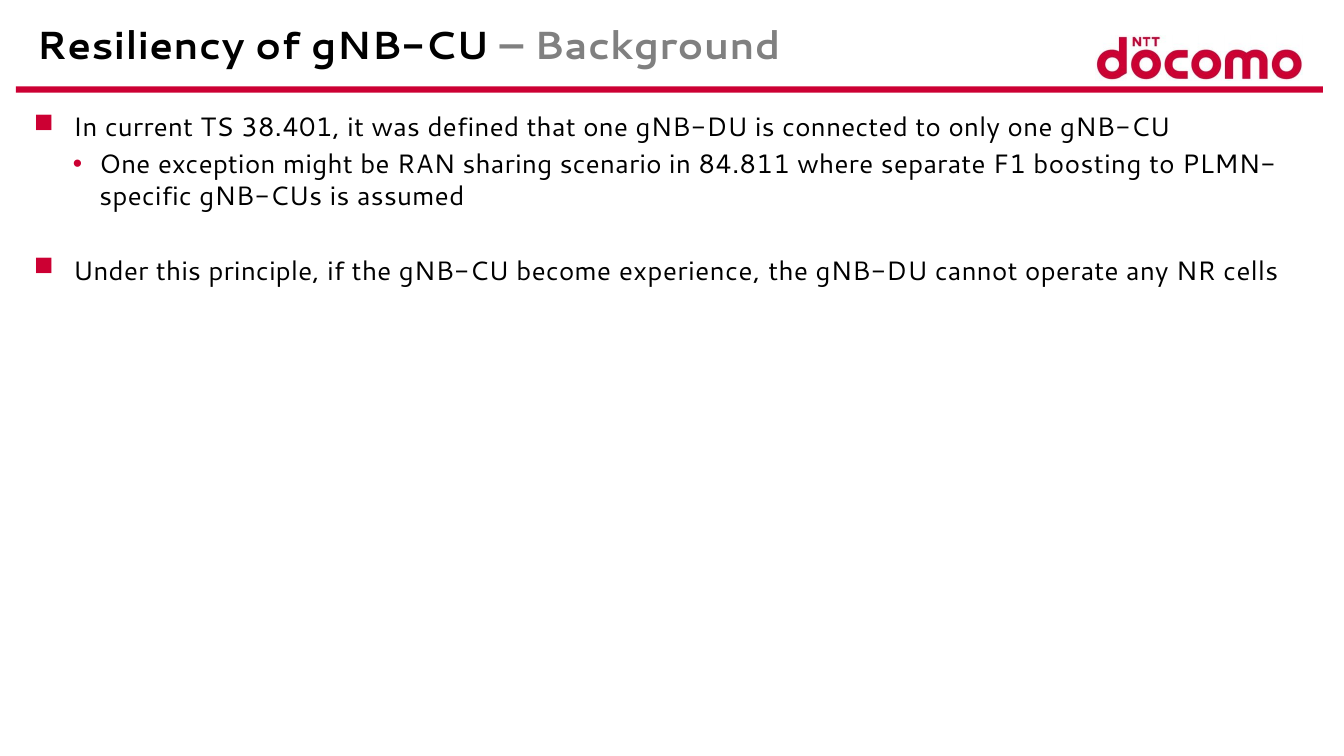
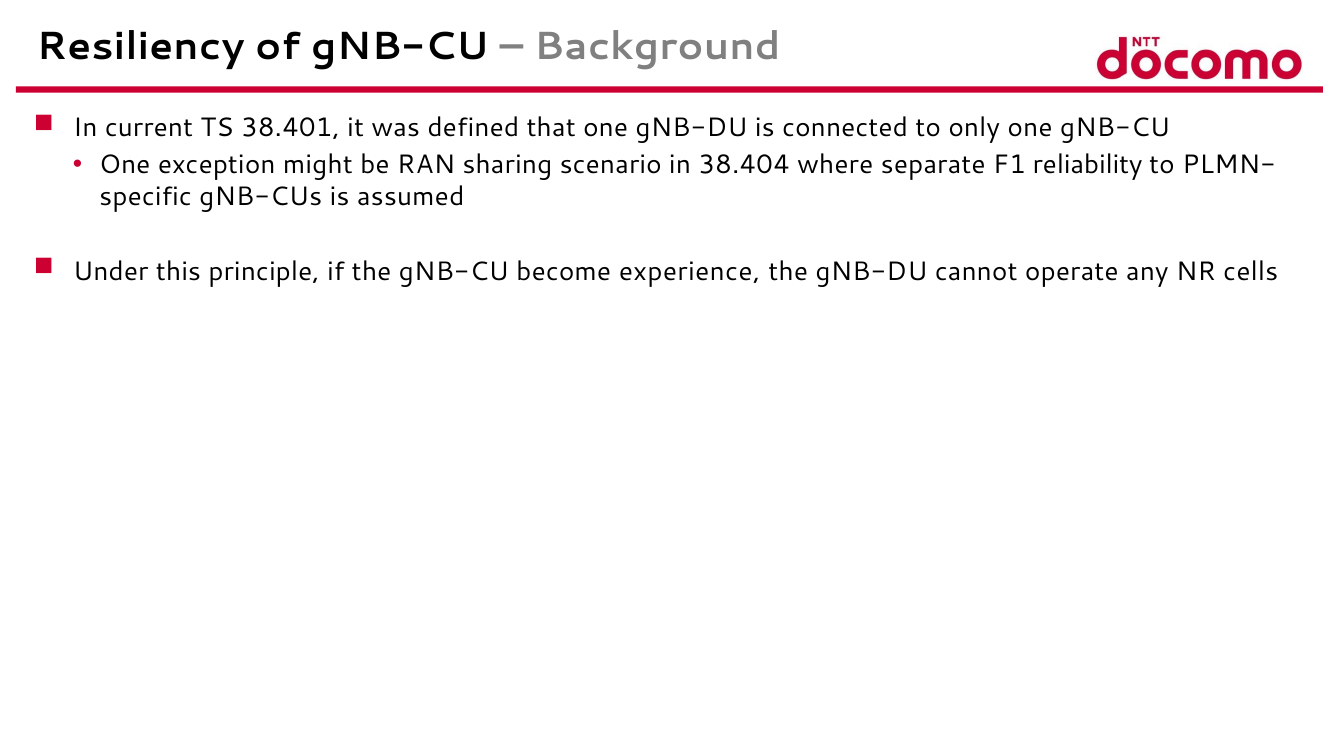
84.811: 84.811 -> 38.404
boosting: boosting -> reliability
